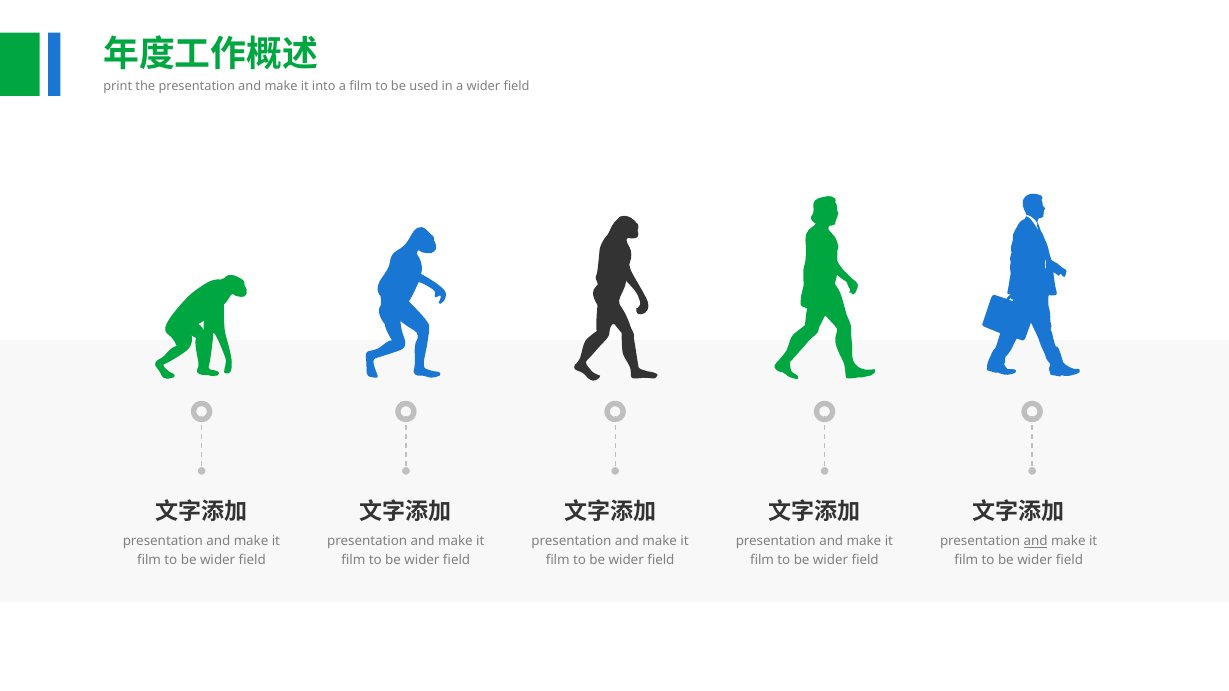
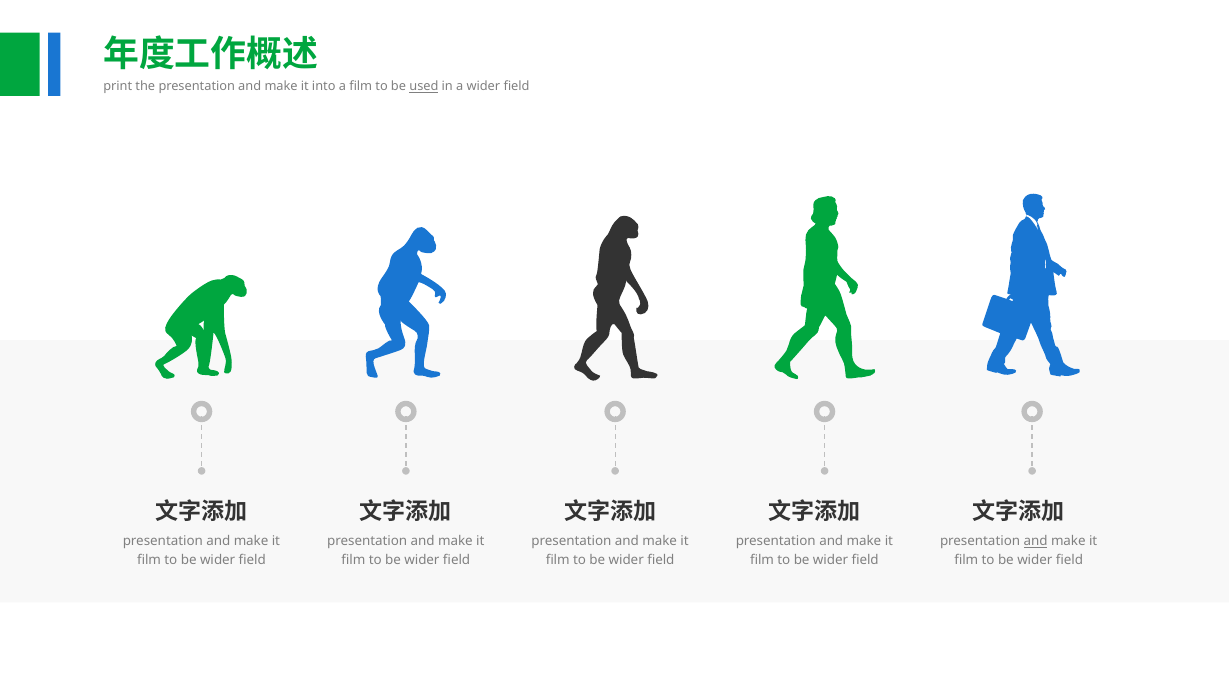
used underline: none -> present
